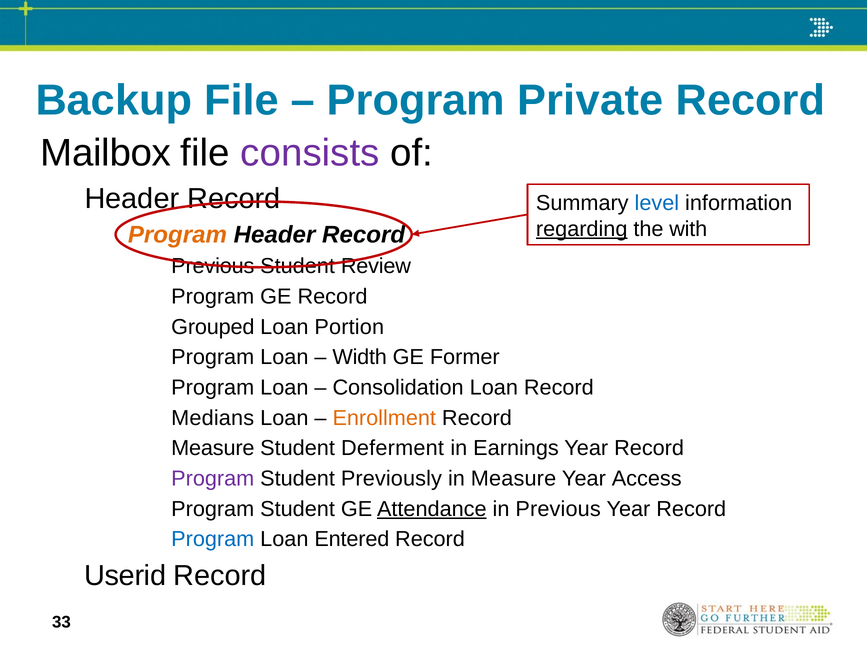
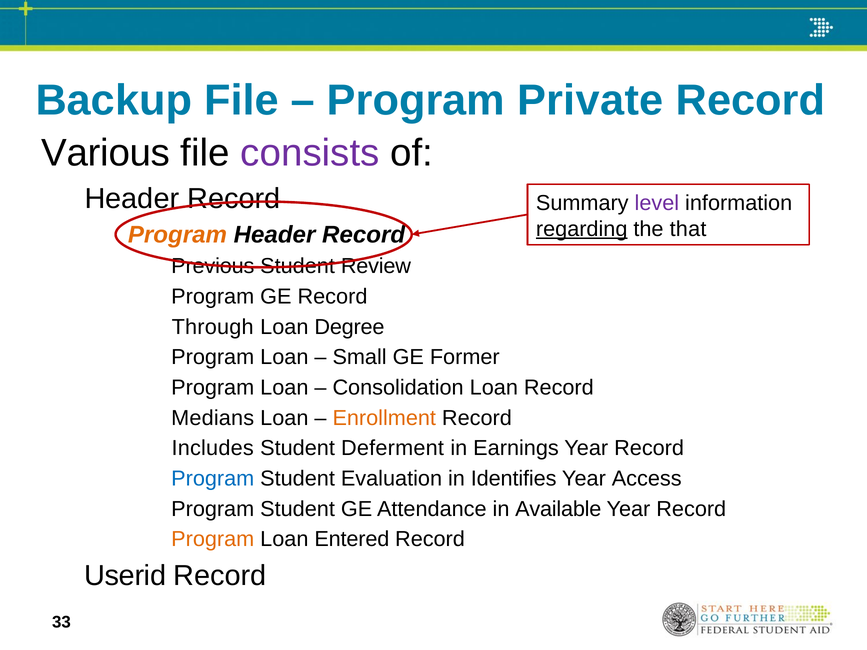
Mailbox: Mailbox -> Various
level colour: blue -> purple
with: with -> that
Grouped: Grouped -> Through
Portion: Portion -> Degree
Width: Width -> Small
Measure at (213, 449): Measure -> Includes
Program at (213, 479) colour: purple -> blue
Previously: Previously -> Evaluation
in Measure: Measure -> Identifies
Attendance underline: present -> none
in Previous: Previous -> Available
Program at (213, 540) colour: blue -> orange
